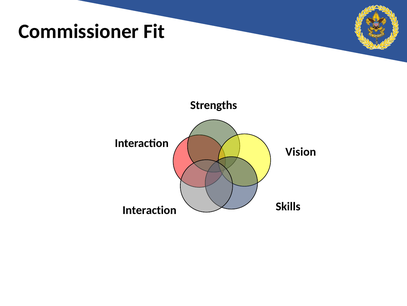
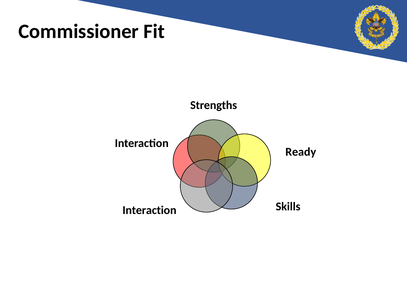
Vision: Vision -> Ready
